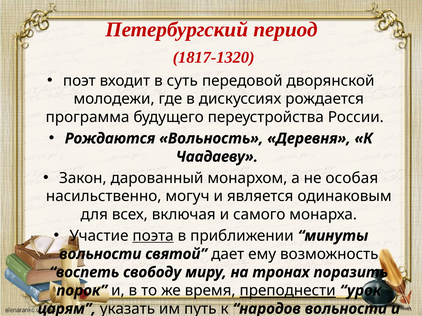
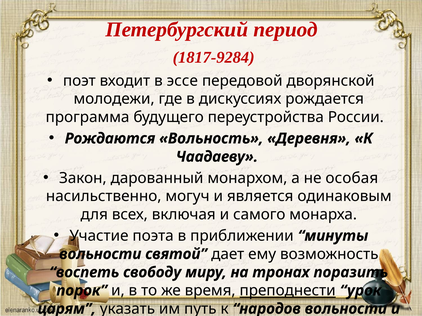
1817-1320: 1817-1320 -> 1817-9284
суть: суть -> эссе
поэта underline: present -> none
